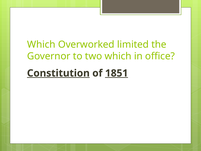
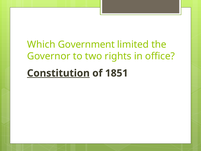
Overworked: Overworked -> Government
two which: which -> rights
1851 underline: present -> none
